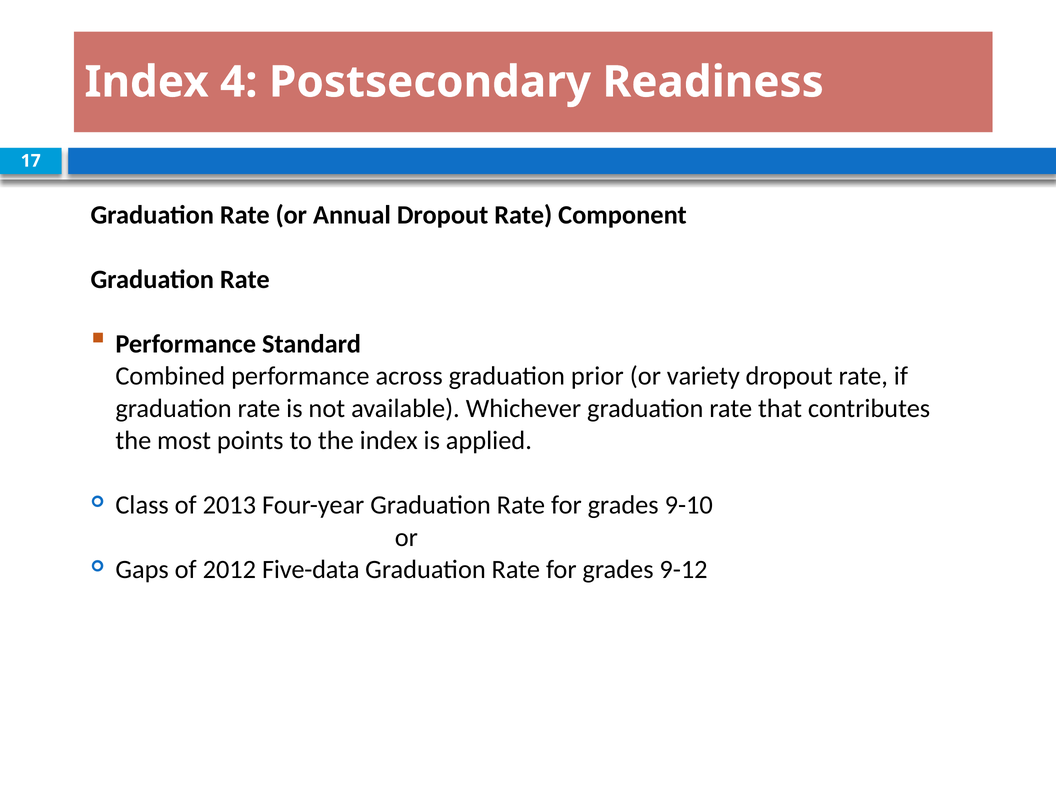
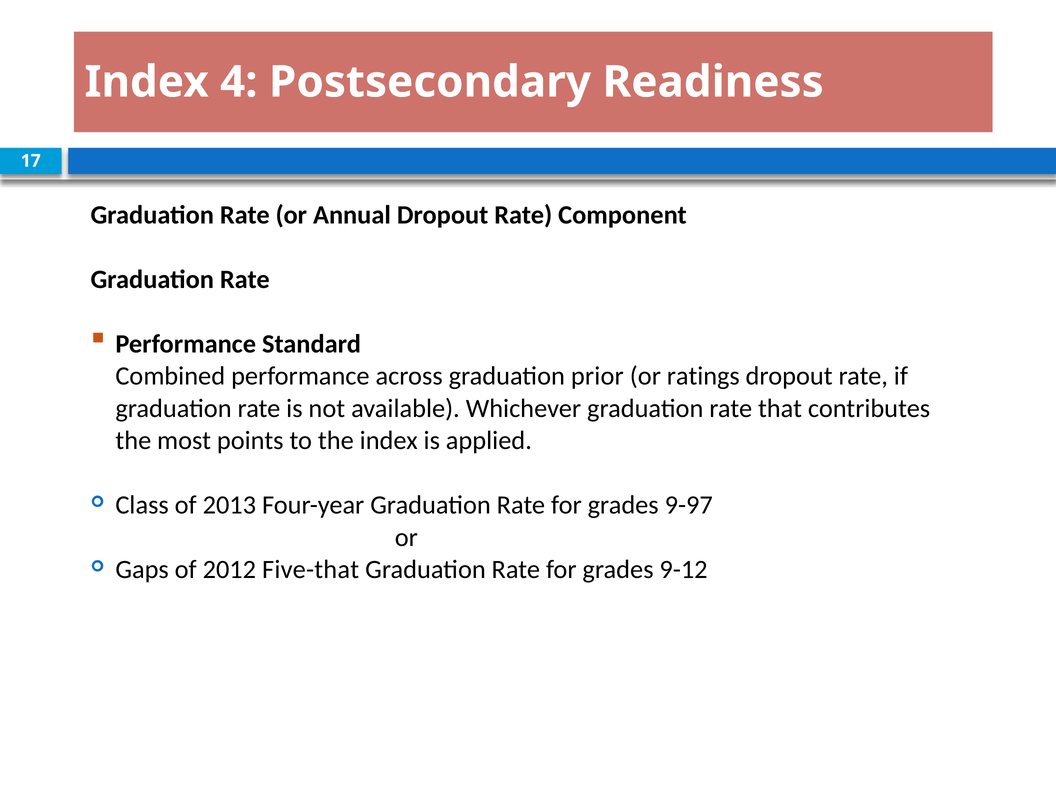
variety: variety -> ratings
9-10: 9-10 -> 9-97
Five-data: Five-data -> Five-that
